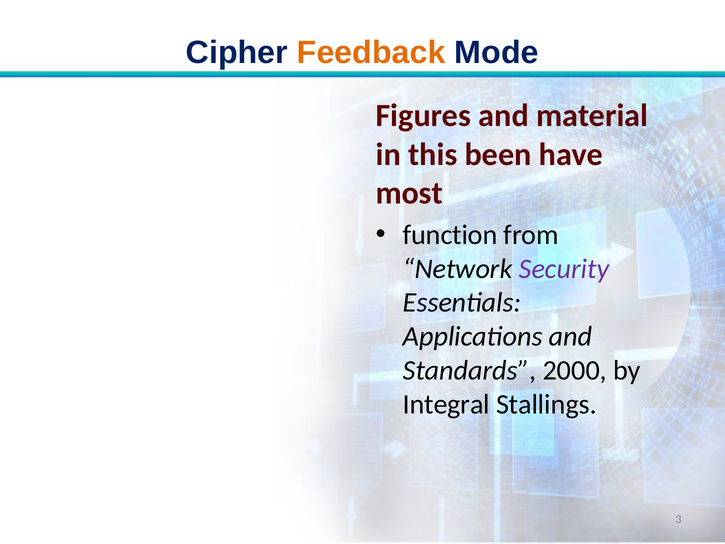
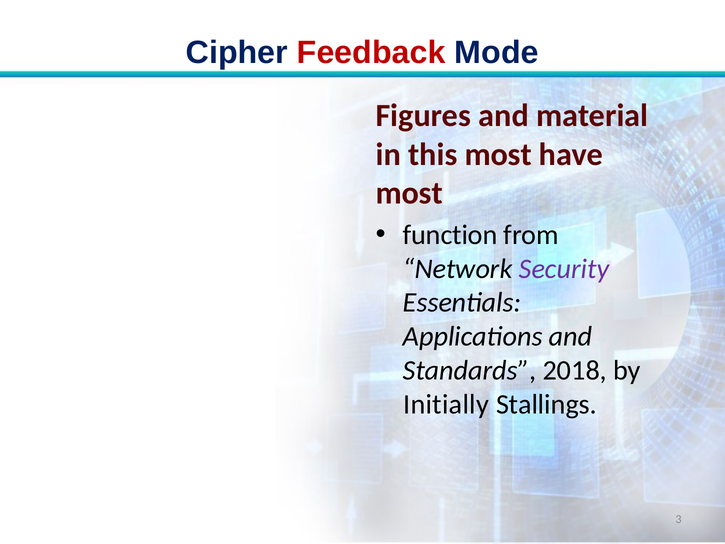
Feedback colour: orange -> red
this been: been -> most
2000: 2000 -> 2018
Integral: Integral -> Initially
